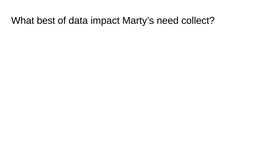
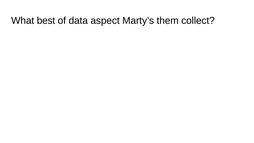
impact: impact -> aspect
need: need -> them
